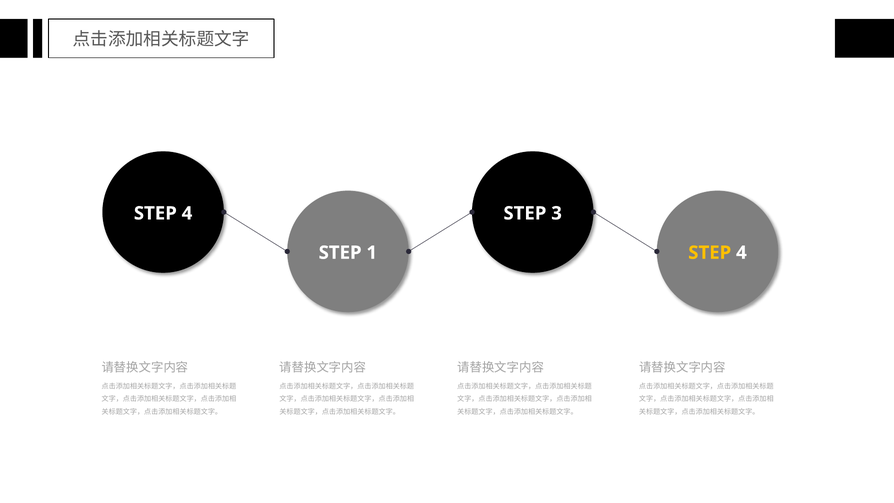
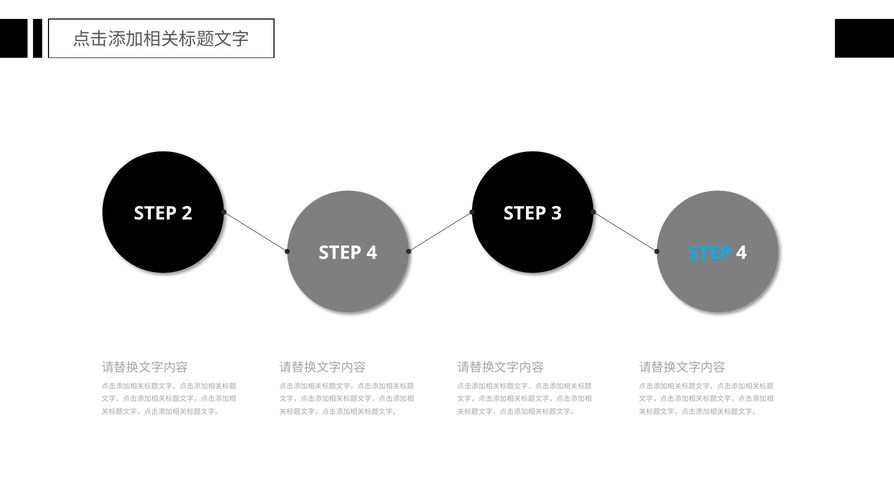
4 at (187, 213): 4 -> 2
1 at (372, 253): 1 -> 4
STEP at (710, 253) colour: yellow -> light blue
